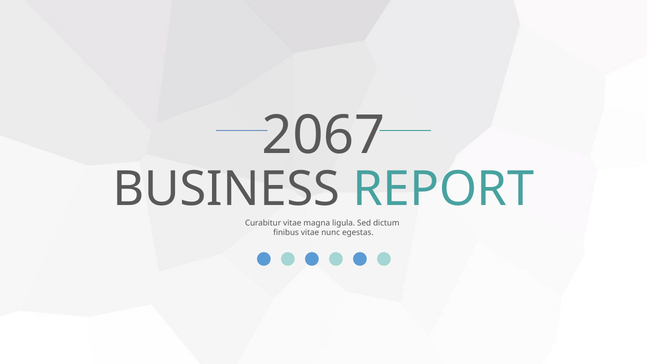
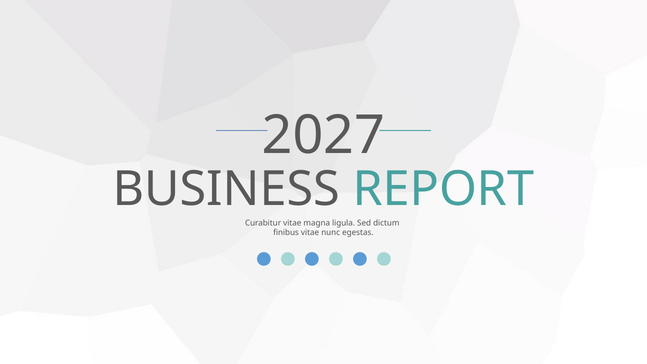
2067: 2067 -> 2027
